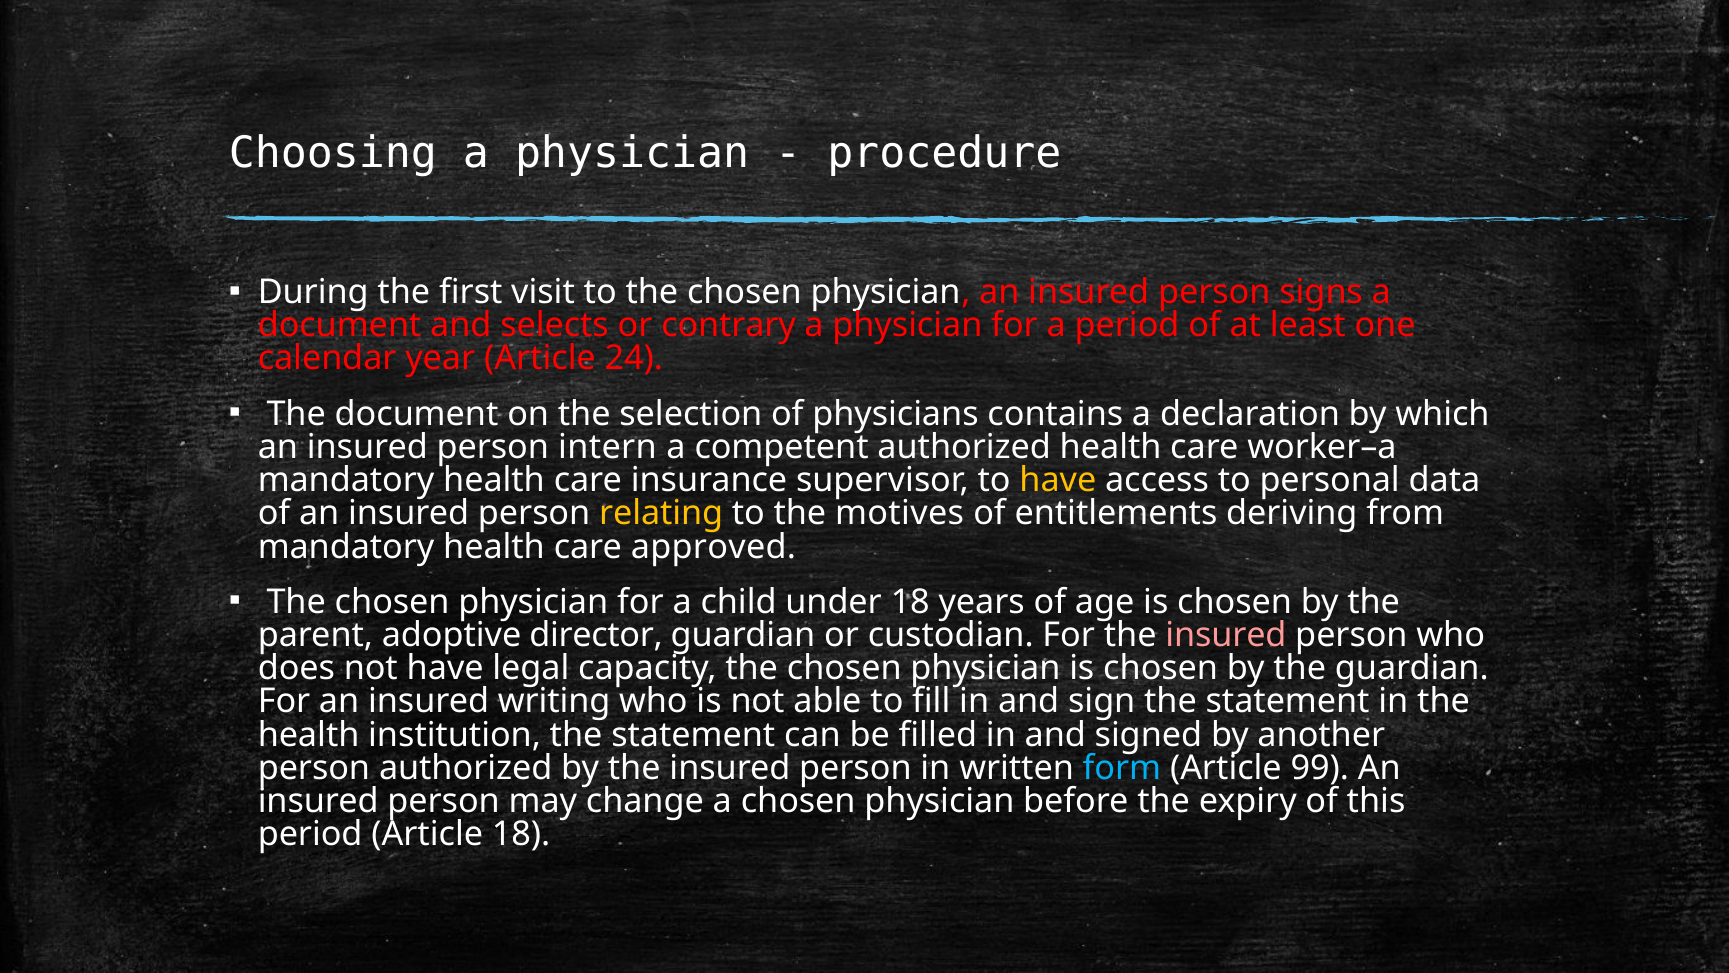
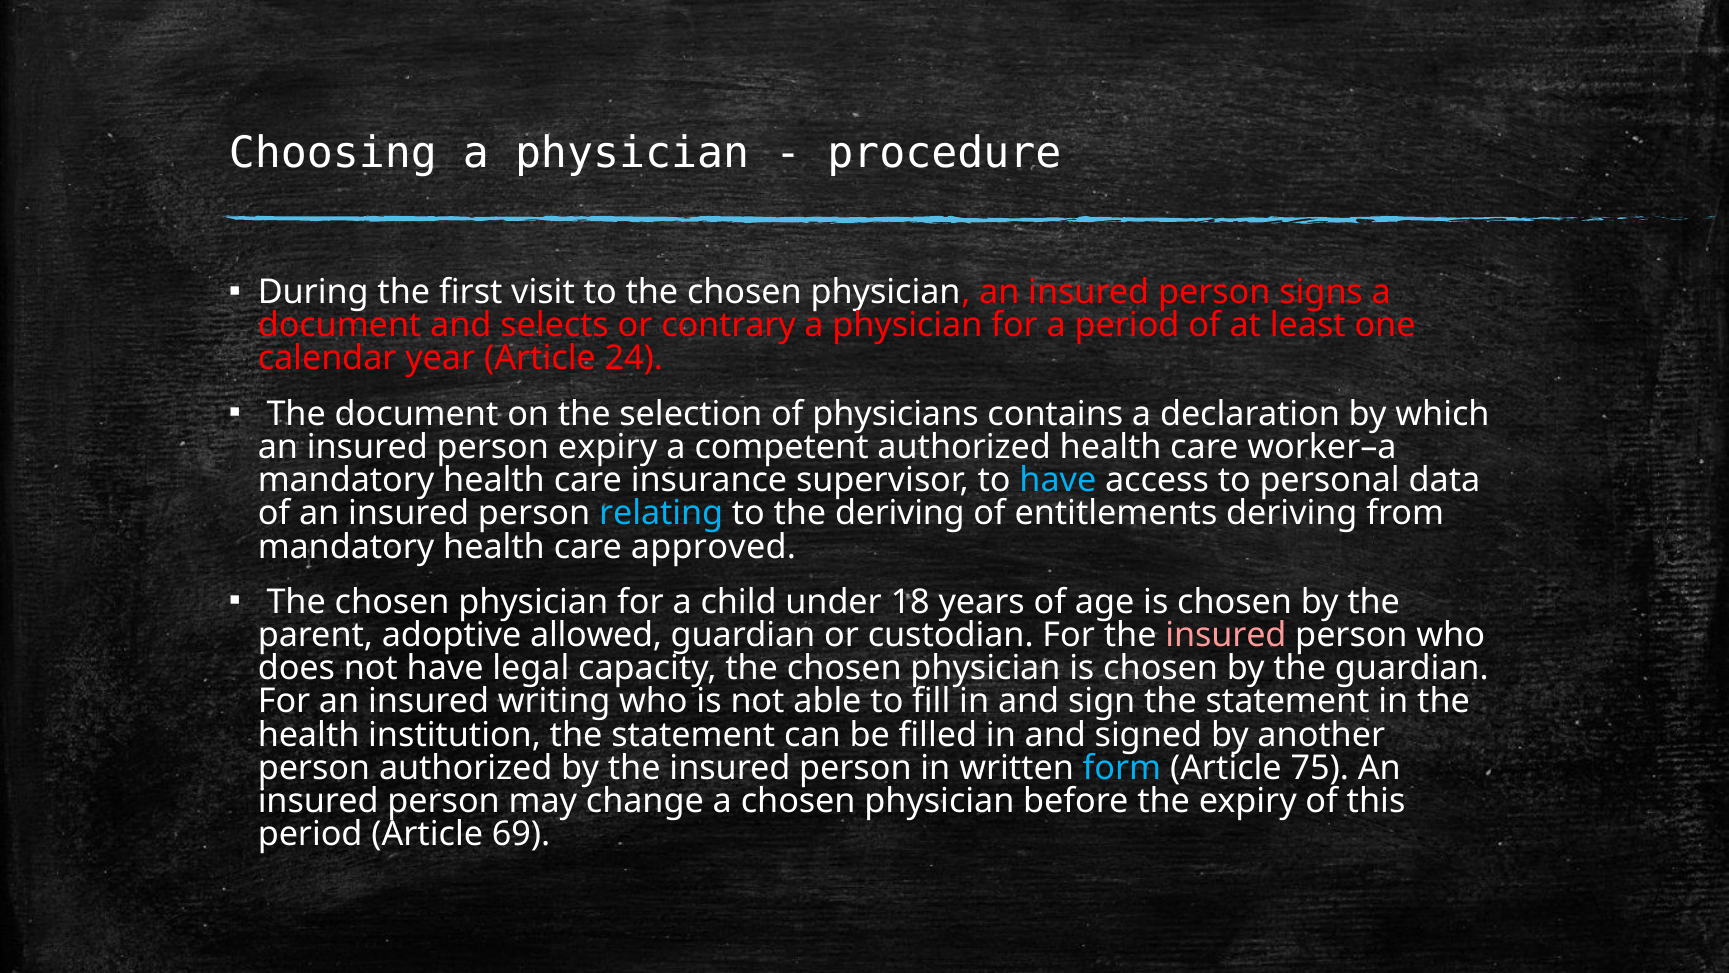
person intern: intern -> expiry
have at (1058, 480) colour: yellow -> light blue
relating colour: yellow -> light blue
the motives: motives -> deriving
director: director -> allowed
99: 99 -> 75
Article 18: 18 -> 69
